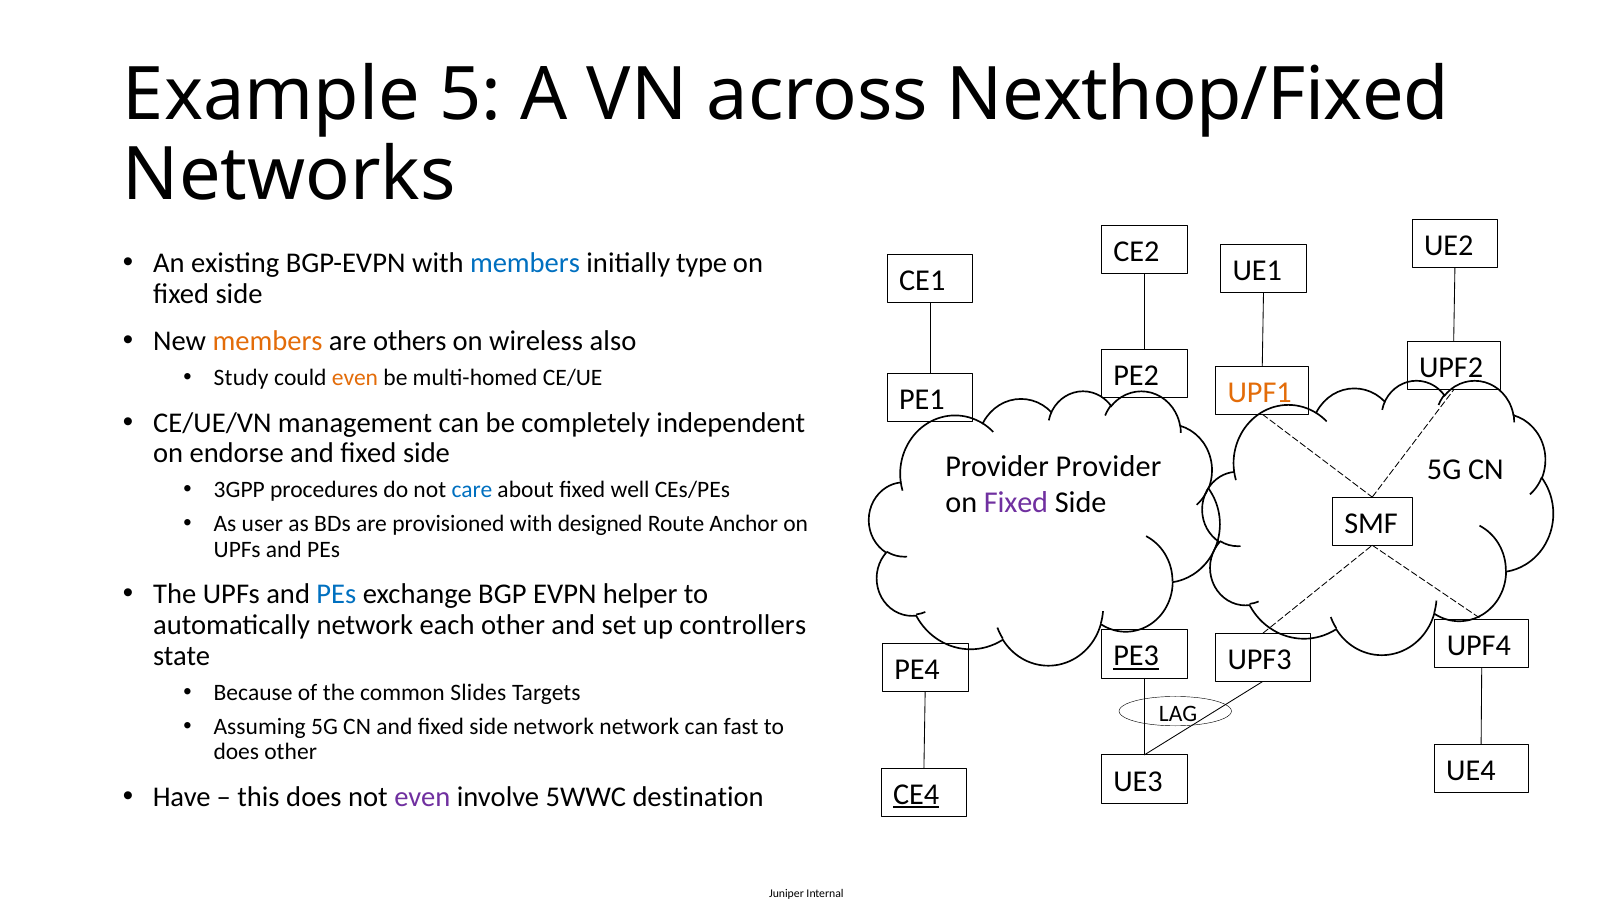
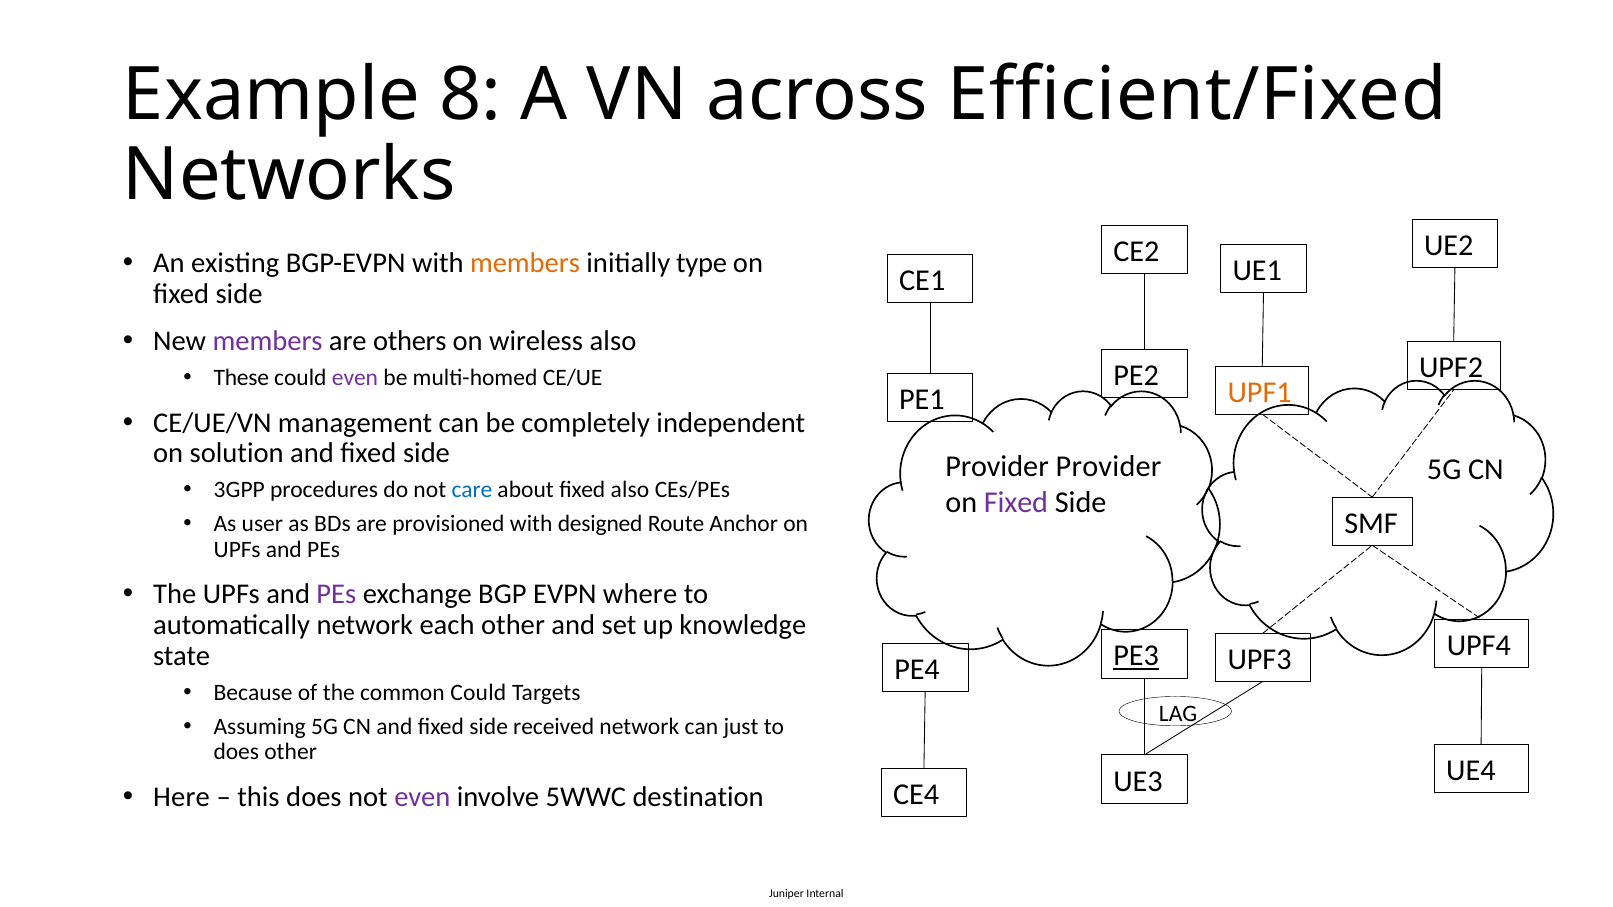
5: 5 -> 8
Nexthop/Fixed: Nexthop/Fixed -> Efficient/Fixed
members at (525, 263) colour: blue -> orange
members at (268, 341) colour: orange -> purple
Study: Study -> These
even at (355, 378) colour: orange -> purple
endorse: endorse -> solution
fixed well: well -> also
PEs at (336, 594) colour: blue -> purple
helper: helper -> where
controllers: controllers -> knowledge
common Slides: Slides -> Could
side network: network -> received
fast: fast -> just
Have: Have -> Here
CE4 underline: present -> none
